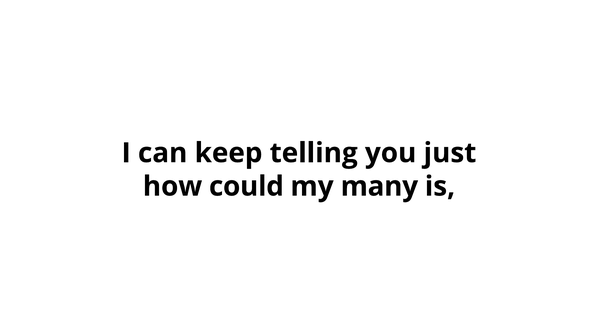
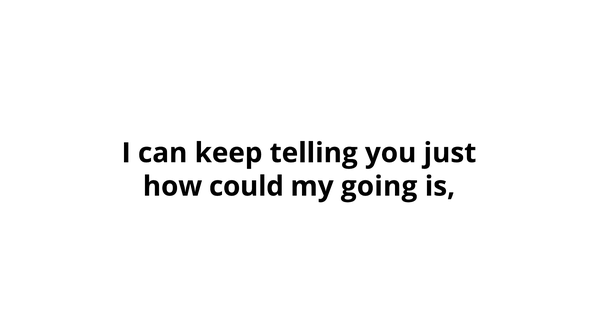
many: many -> going
